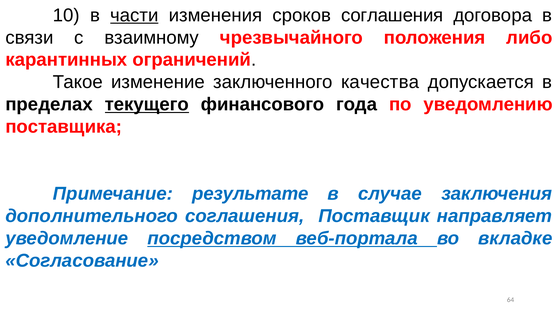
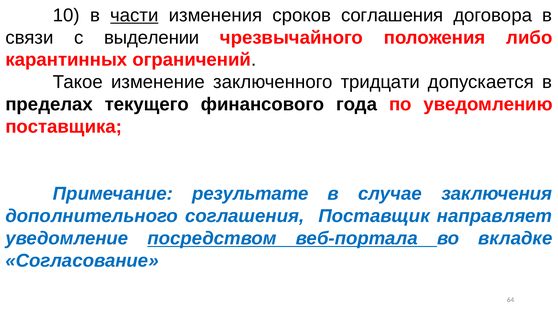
взаимному: взаимному -> выделении
качества: качества -> тридцати
текущего underline: present -> none
